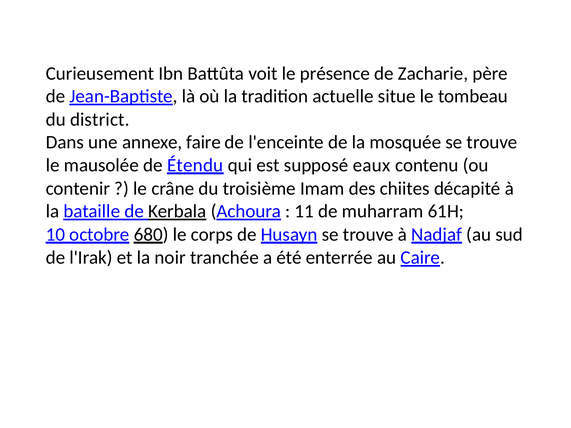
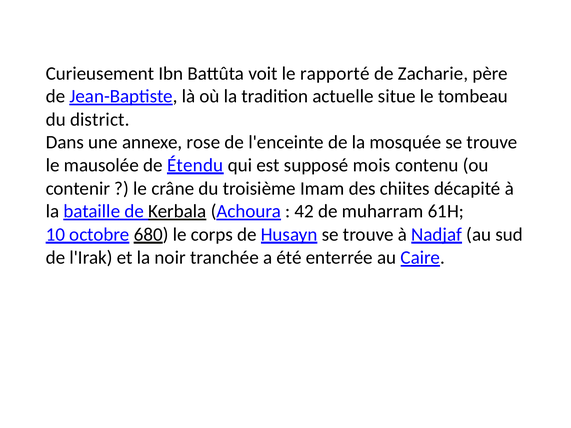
présence: présence -> rapporté
faire: faire -> rose
eaux: eaux -> mois
11: 11 -> 42
